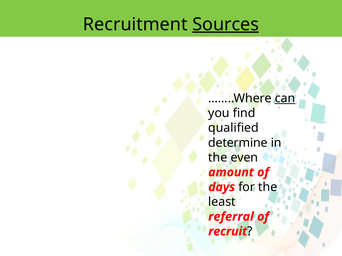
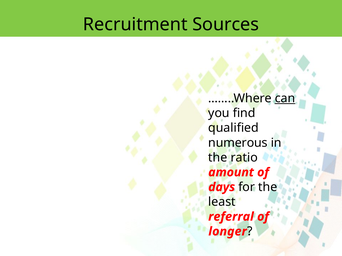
Sources underline: present -> none
determine: determine -> numerous
even: even -> ratio
recruit: recruit -> longer
